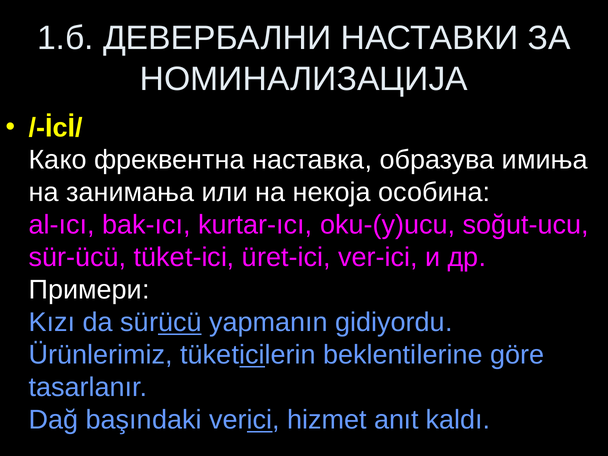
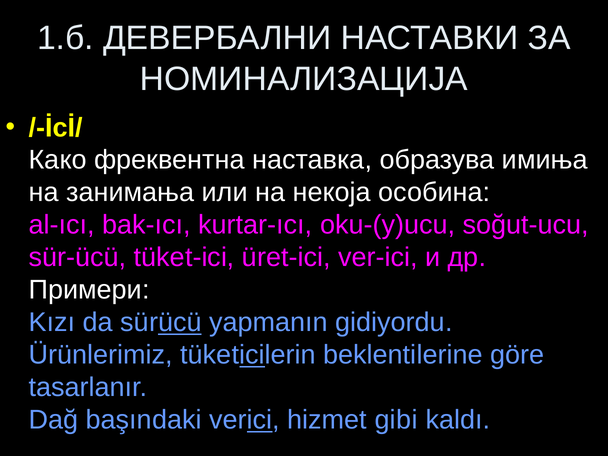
anıt: anıt -> gibi
